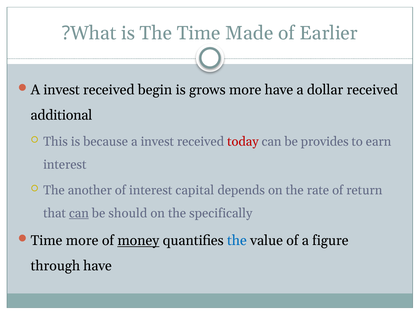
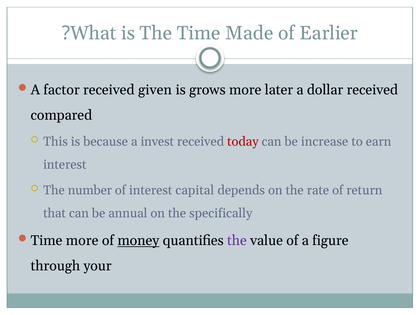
invest at (62, 90): invest -> factor
begin: begin -> given
more have: have -> later
additional: additional -> compared
provides: provides -> increase
another: another -> number
can at (79, 213) underline: present -> none
should: should -> annual
the at (237, 241) colour: blue -> purple
through have: have -> your
